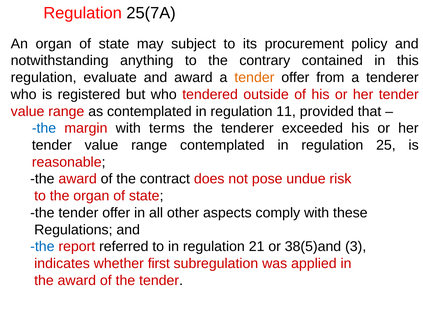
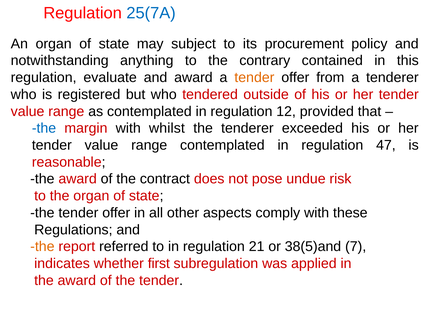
25(7A colour: black -> blue
11: 11 -> 12
terms: terms -> whilst
25: 25 -> 47
the at (42, 247) colour: blue -> orange
3: 3 -> 7
